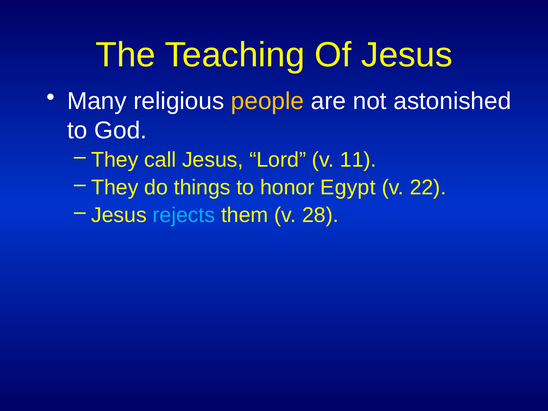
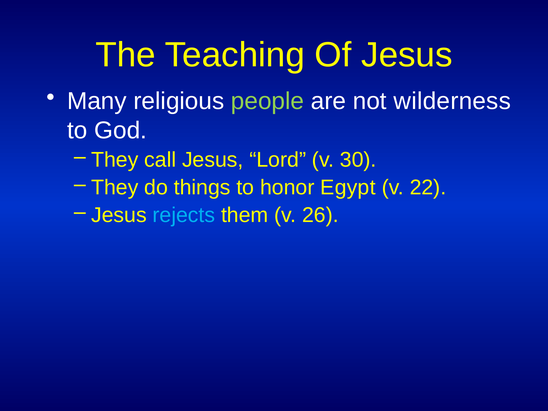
people colour: yellow -> light green
astonished: astonished -> wilderness
11: 11 -> 30
28: 28 -> 26
